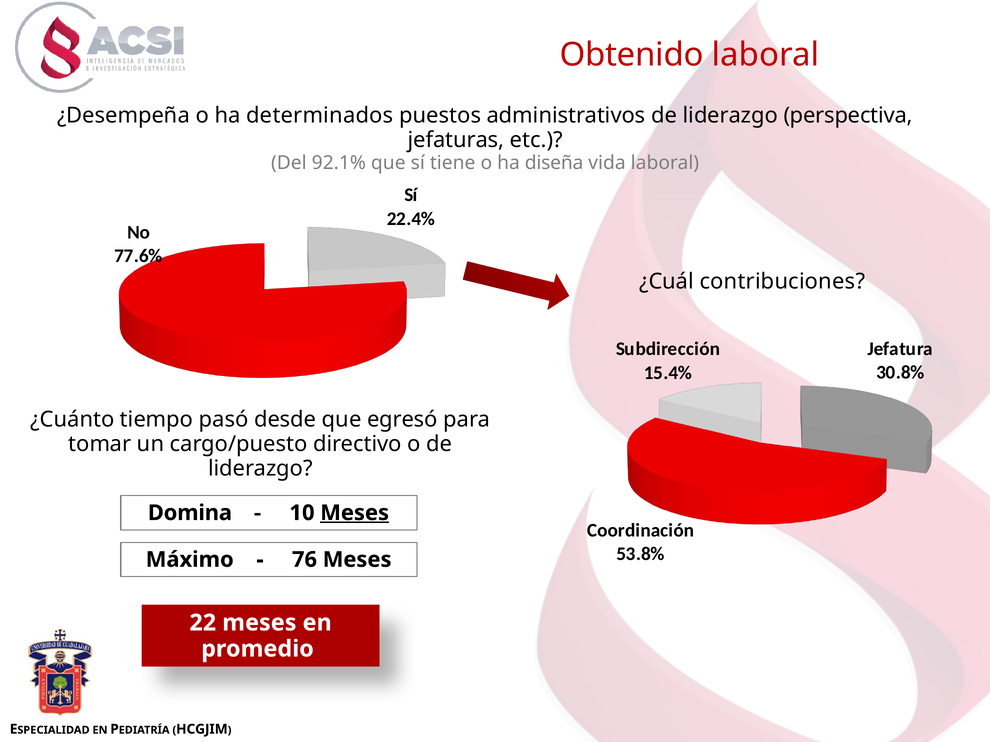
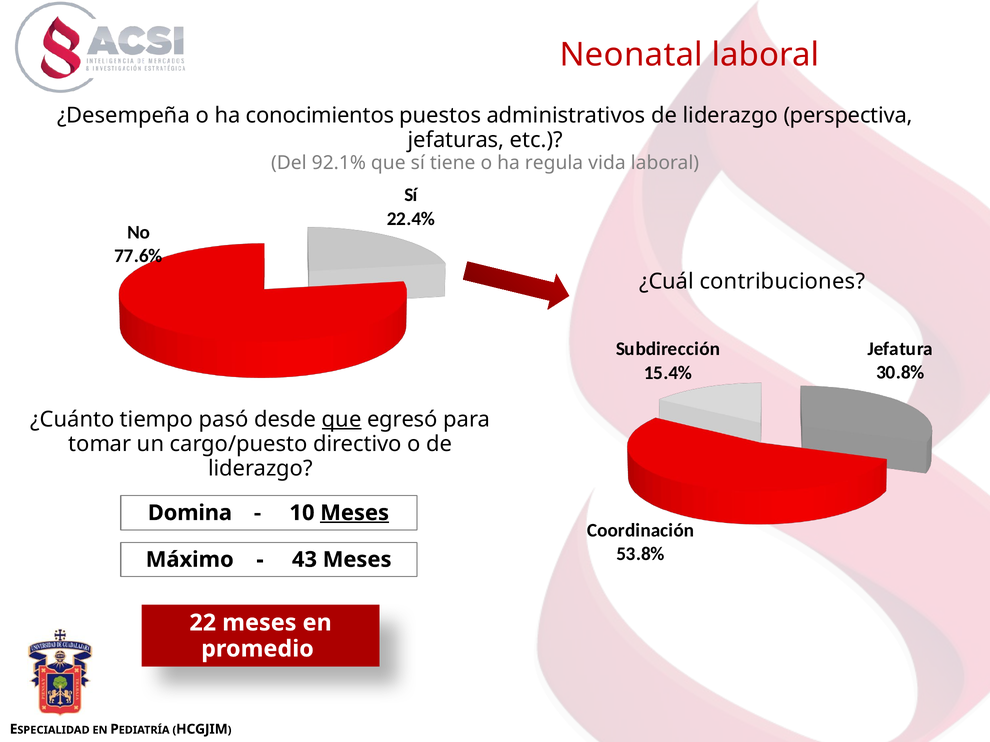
Obtenido: Obtenido -> Neonatal
determinados: determinados -> conocimientos
diseña: diseña -> regula
que at (342, 420) underline: none -> present
76: 76 -> 43
